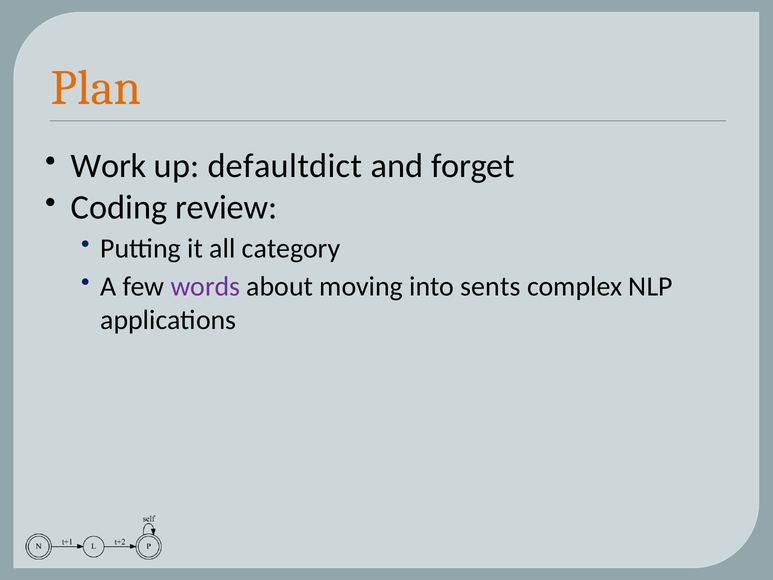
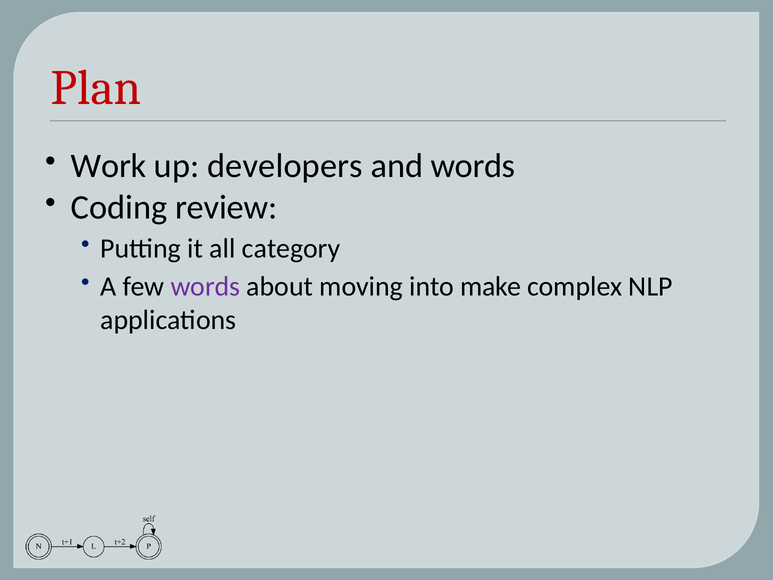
Plan colour: orange -> red
defaultdict: defaultdict -> developers
and forget: forget -> words
sents: sents -> make
